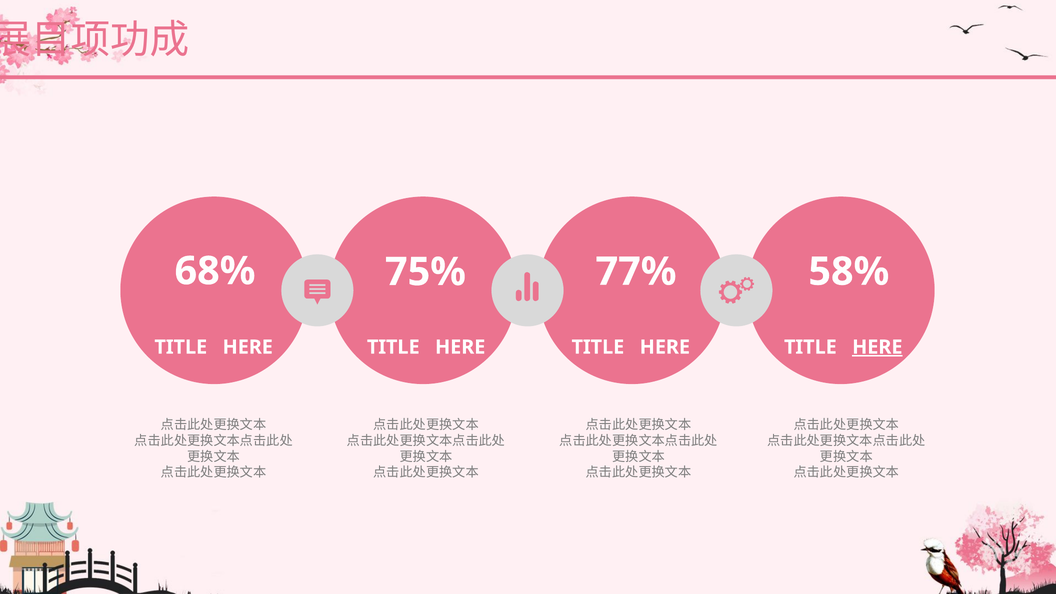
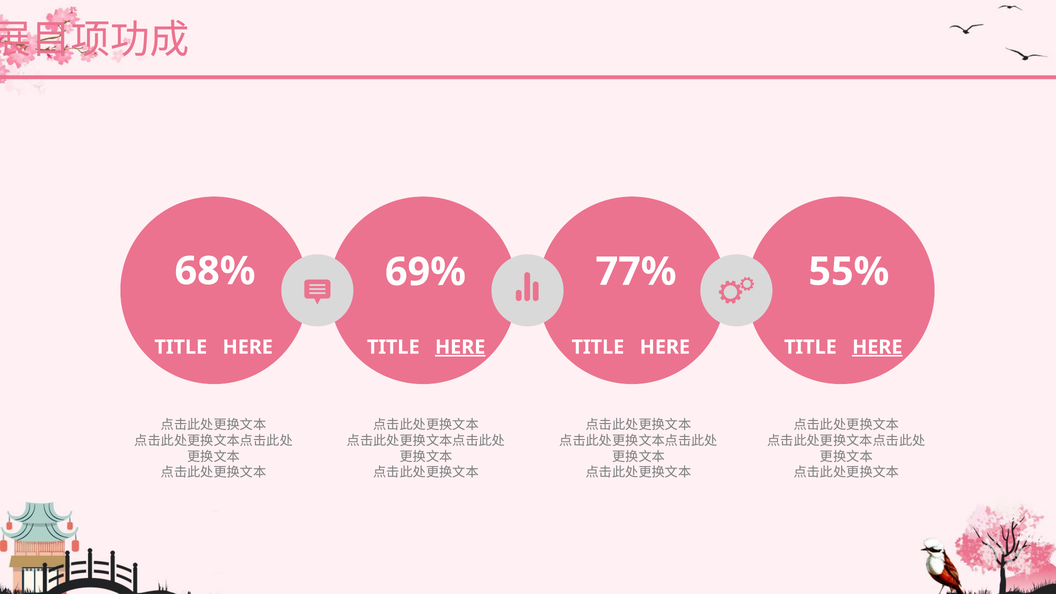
75%: 75% -> 69%
58%: 58% -> 55%
HERE at (460, 347) underline: none -> present
